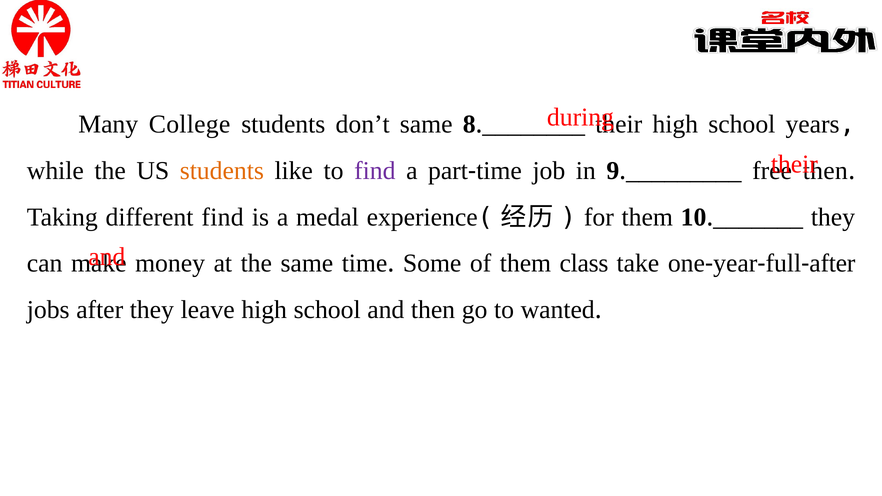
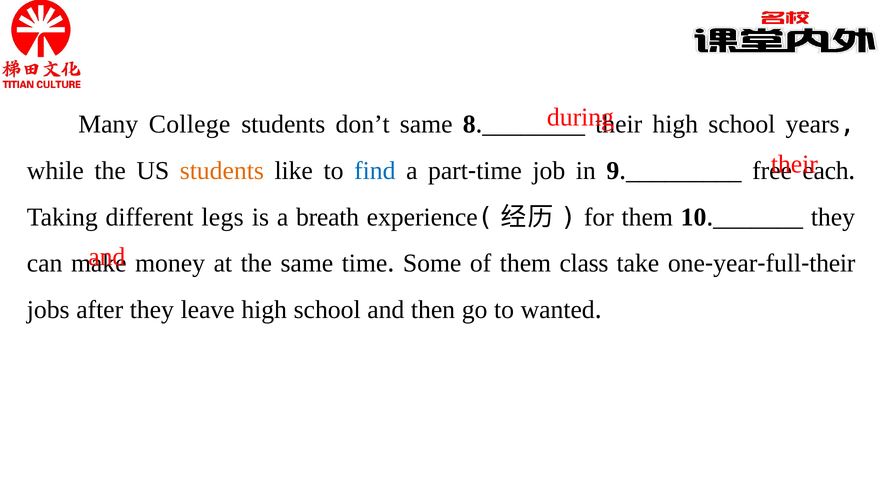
find at (375, 171) colour: purple -> blue
then at (825, 171): then -> each
different find: find -> legs
medal: medal -> breath
after at (832, 263): after -> their
